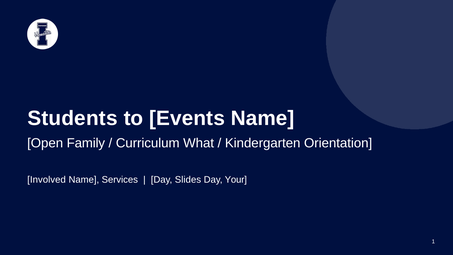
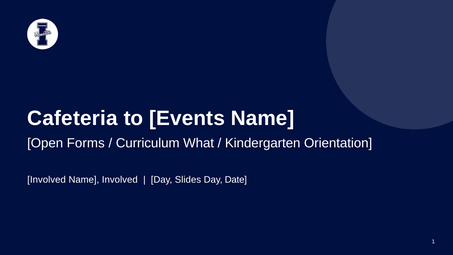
Students: Students -> Cafeteria
Family: Family -> Forms
Name Services: Services -> Involved
Your: Your -> Date
